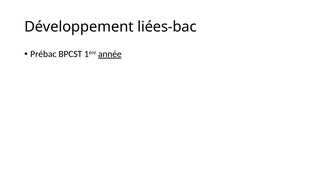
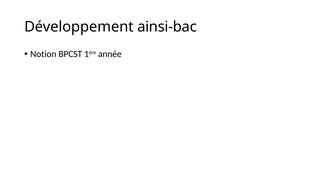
liées-bac: liées-bac -> ainsi-bac
Prébac: Prébac -> Notion
année underline: present -> none
